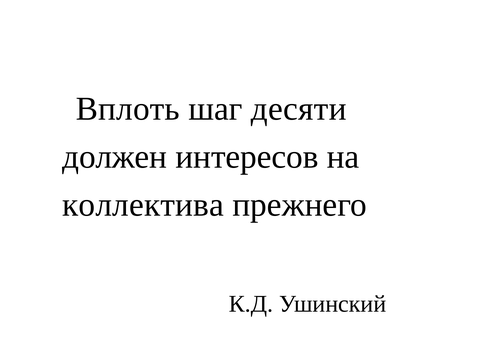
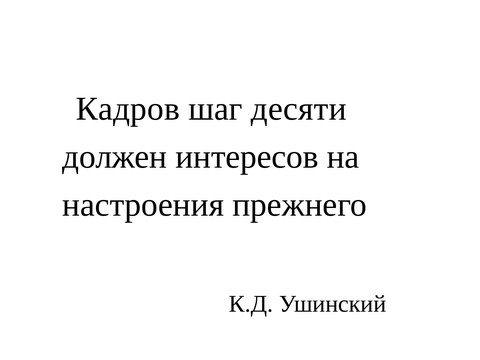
Вплоть: Вплоть -> Кадров
коллектива: коллектива -> настроения
